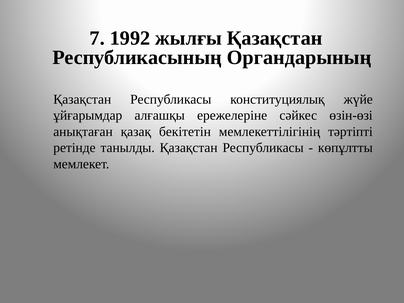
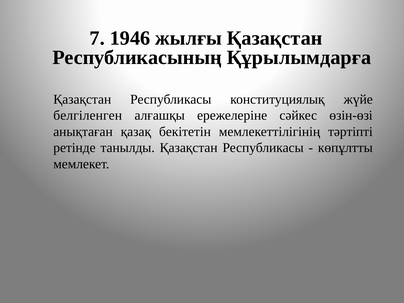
1992: 1992 -> 1946
Органдарының: Органдарының -> Құрылымдарға
ұйғарымдар: ұйғарымдар -> белгіленген
